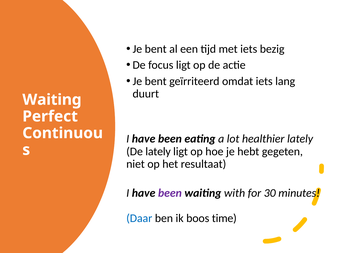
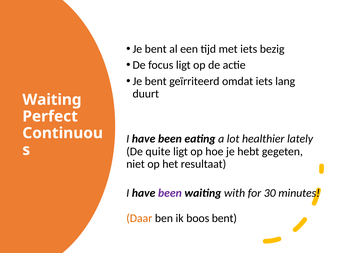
De lately: lately -> quite
Daar colour: blue -> orange
boos time: time -> bent
